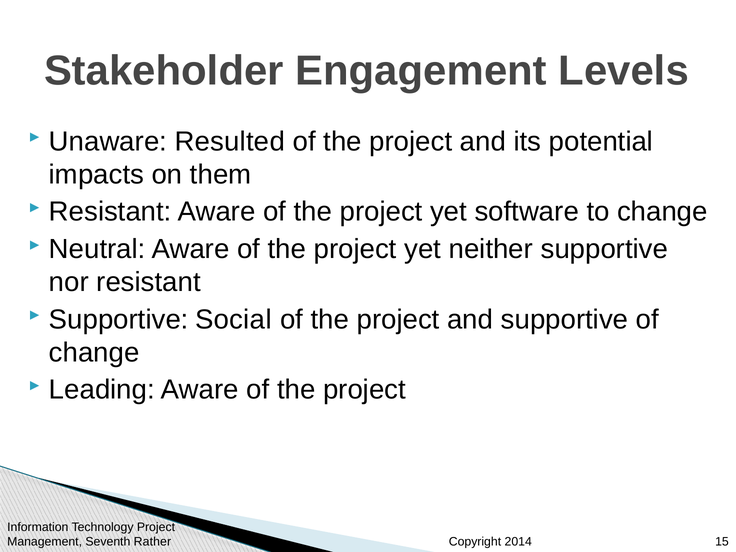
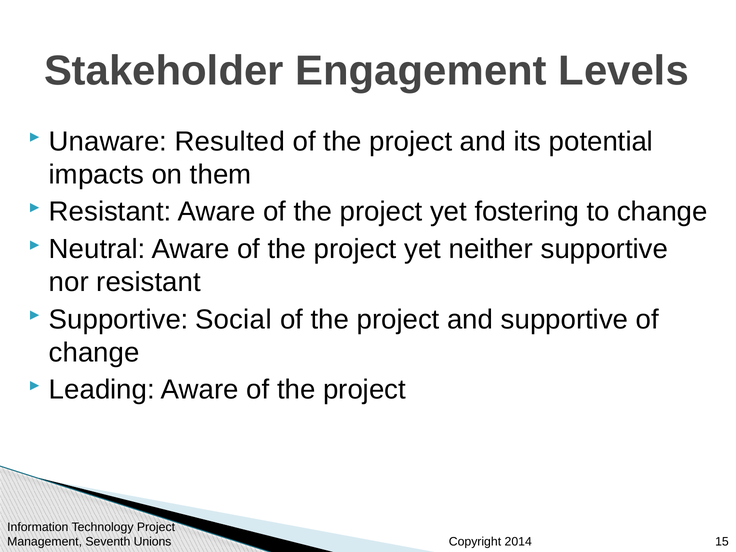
software: software -> fostering
Rather: Rather -> Unions
